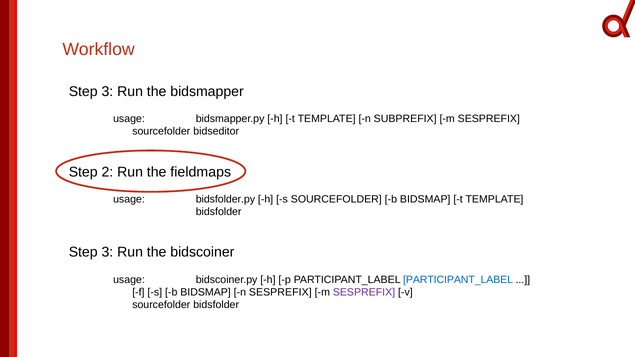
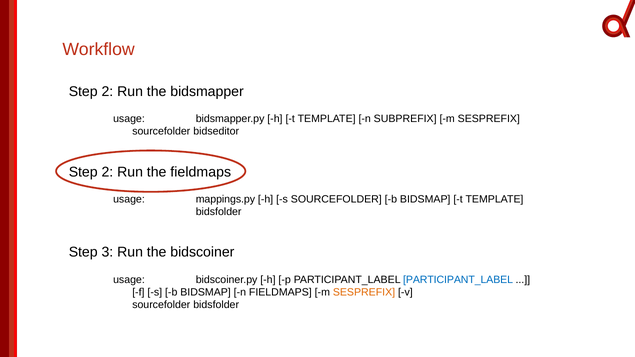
3 at (107, 92): 3 -> 2
bidsfolder.py: bidsfolder.py -> mappings.py
n SESPREFIX: SESPREFIX -> FIELDMAPS
SESPREFIX at (364, 292) colour: purple -> orange
